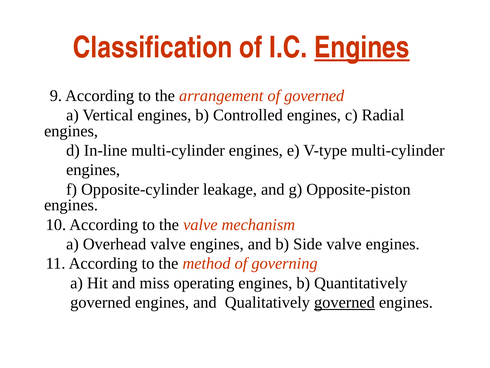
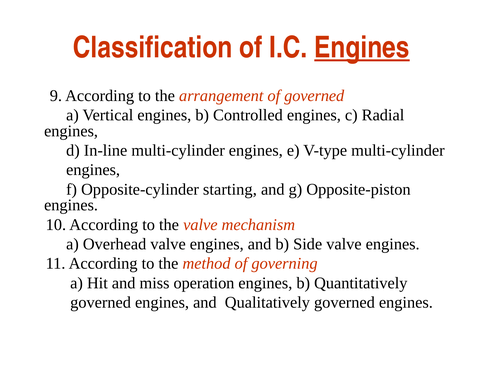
leakage: leakage -> starting
operating: operating -> operation
governed at (344, 302) underline: present -> none
